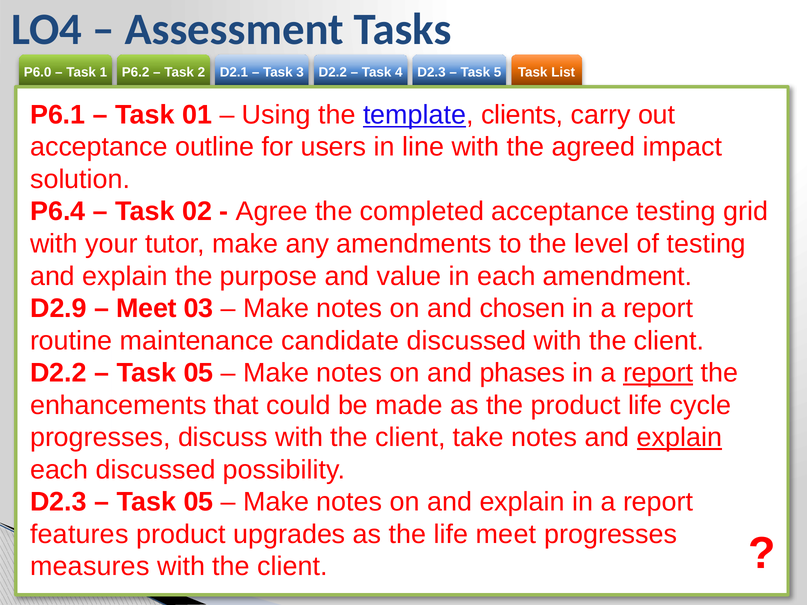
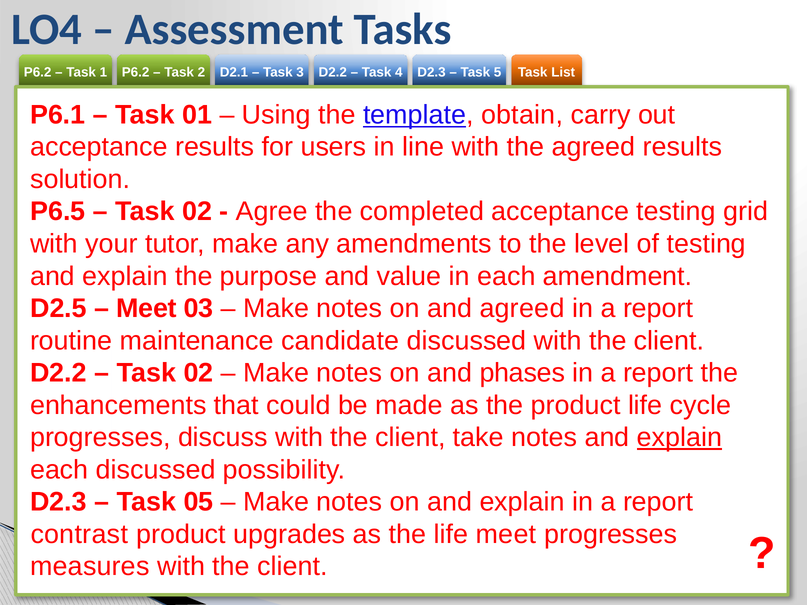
P6.0 at (38, 72): P6.0 -> P6.2
clients: clients -> obtain
acceptance outline: outline -> results
agreed impact: impact -> results
P6.4: P6.4 -> P6.5
D2.9: D2.9 -> D2.5
and chosen: chosen -> agreed
05 at (198, 373): 05 -> 02
report at (658, 373) underline: present -> none
features: features -> contrast
